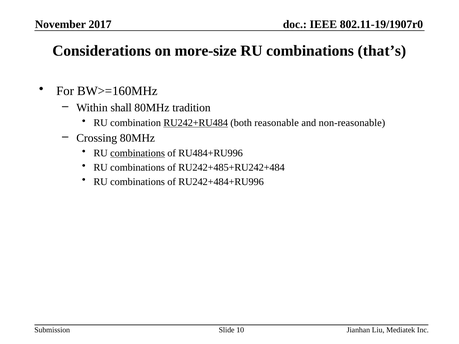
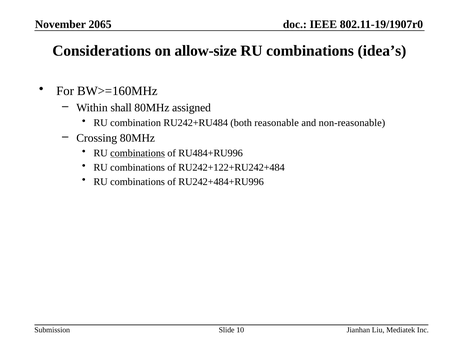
2017: 2017 -> 2065
more-size: more-size -> allow-size
that’s: that’s -> idea’s
tradition: tradition -> assigned
RU242+RU484 underline: present -> none
RU242+485+RU242+484: RU242+485+RU242+484 -> RU242+122+RU242+484
